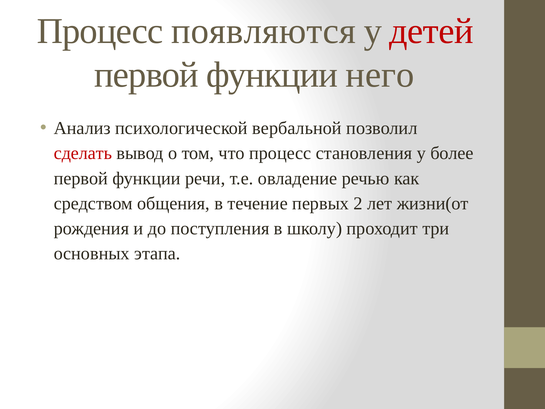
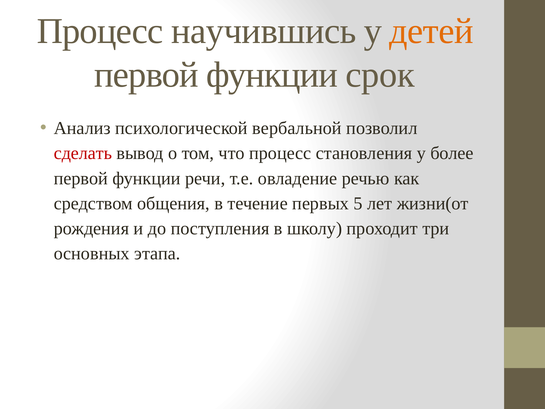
появляются: появляются -> научившись
детей colour: red -> orange
него: него -> срок
2: 2 -> 5
